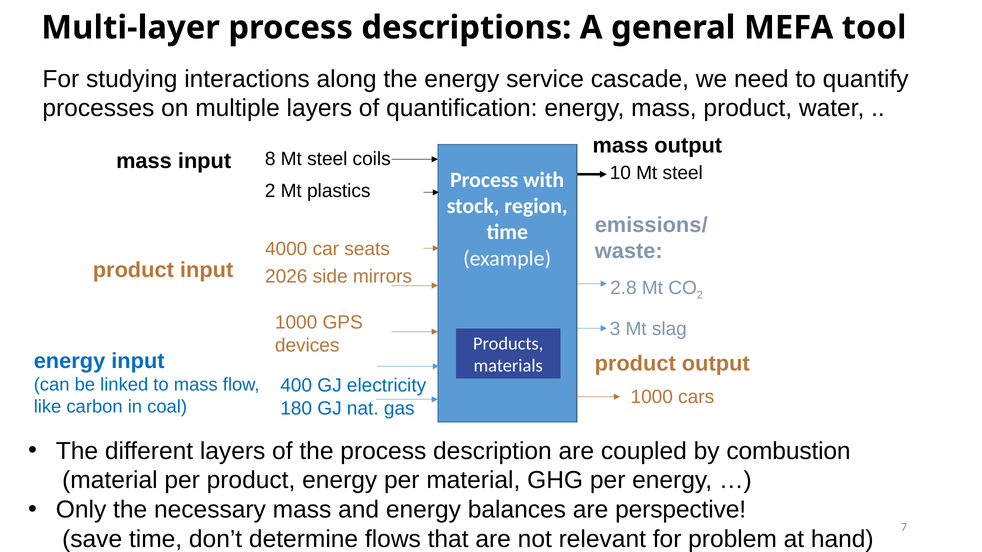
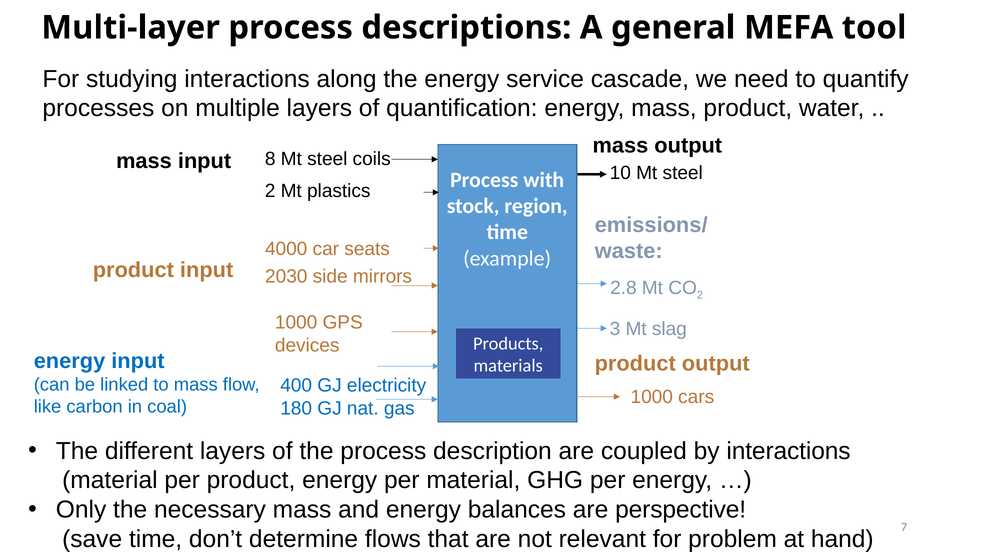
2026: 2026 -> 2030
by combustion: combustion -> interactions
